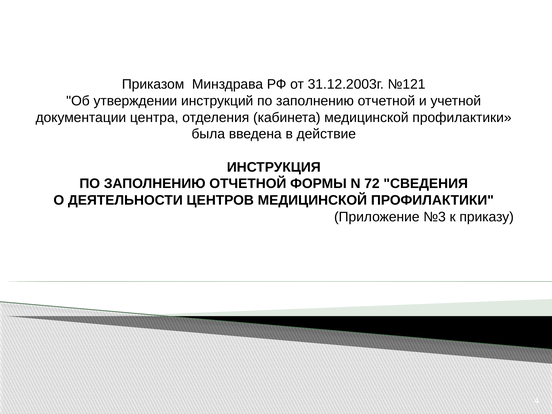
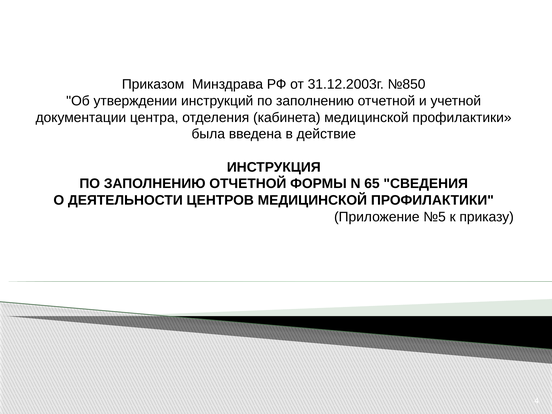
№121: №121 -> №850
72: 72 -> 65
№3: №3 -> №5
